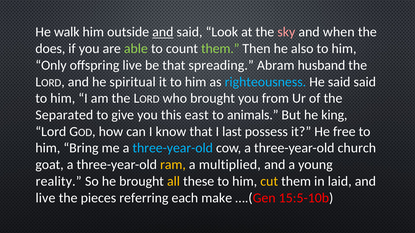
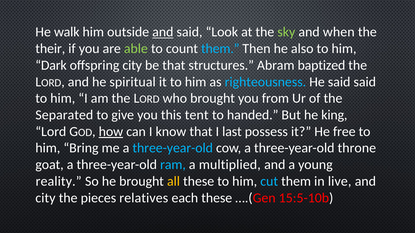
sky colour: pink -> light green
does: does -> their
them at (220, 49) colour: light green -> light blue
Only: Only -> Dark
offspring live: live -> city
spreading: spreading -> structures
husband: husband -> baptized
east: east -> tent
animals: animals -> handed
how underline: none -> present
church: church -> throne
ram colour: yellow -> light blue
cut colour: yellow -> light blue
laid: laid -> live
live at (45, 198): live -> city
referring: referring -> relatives
each make: make -> these
